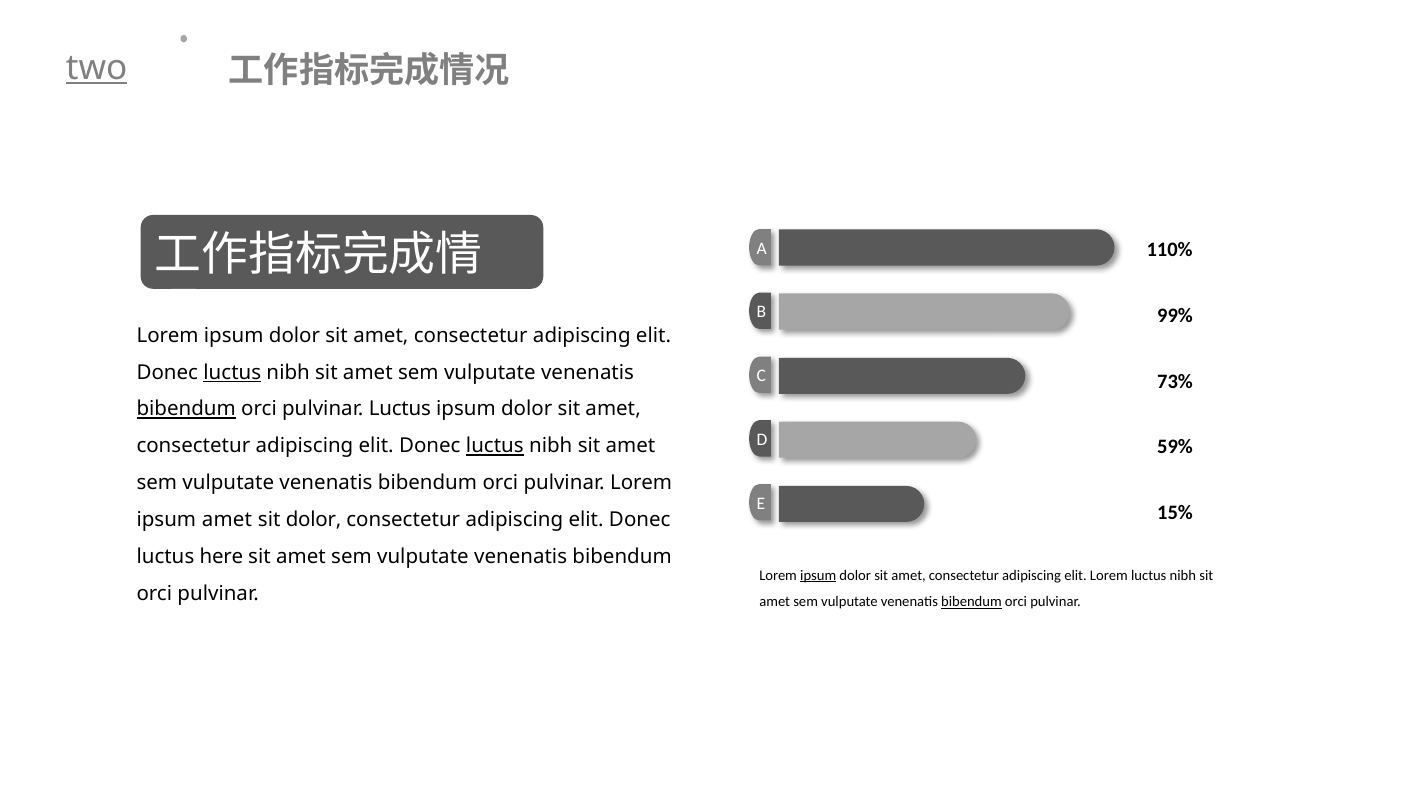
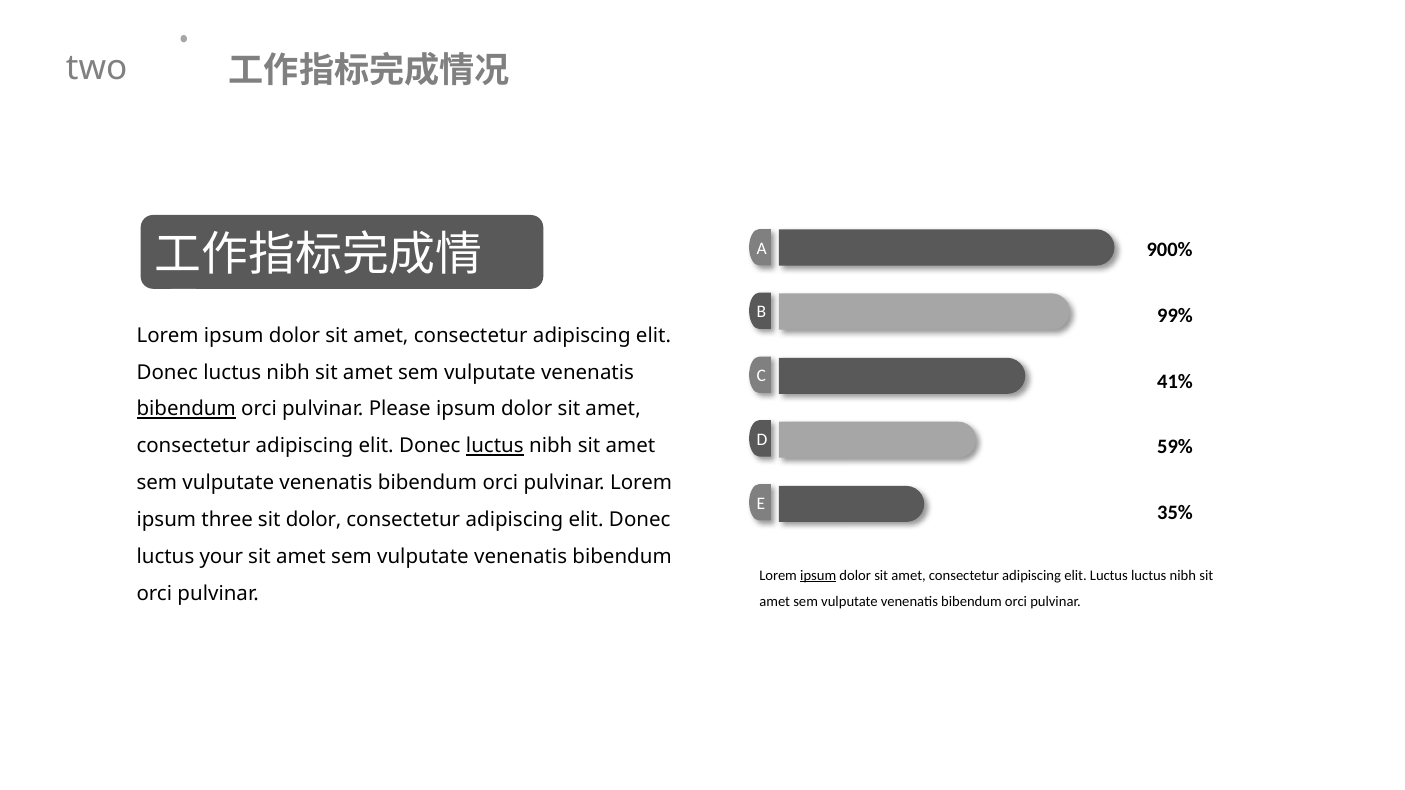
two underline: present -> none
110%: 110% -> 900%
luctus at (232, 372) underline: present -> none
73%: 73% -> 41%
pulvinar Luctus: Luctus -> Please
15%: 15% -> 35%
ipsum amet: amet -> three
here: here -> your
elit Lorem: Lorem -> Luctus
bibendum at (971, 602) underline: present -> none
